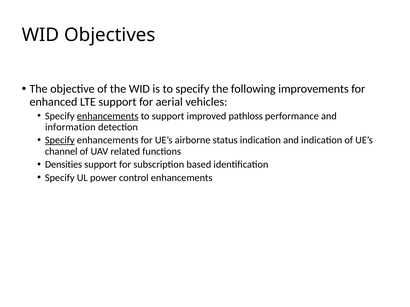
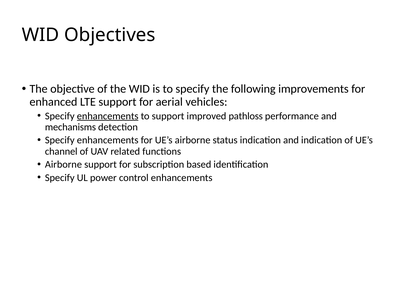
information: information -> mechanisms
Specify at (60, 140) underline: present -> none
Densities at (64, 165): Densities -> Airborne
